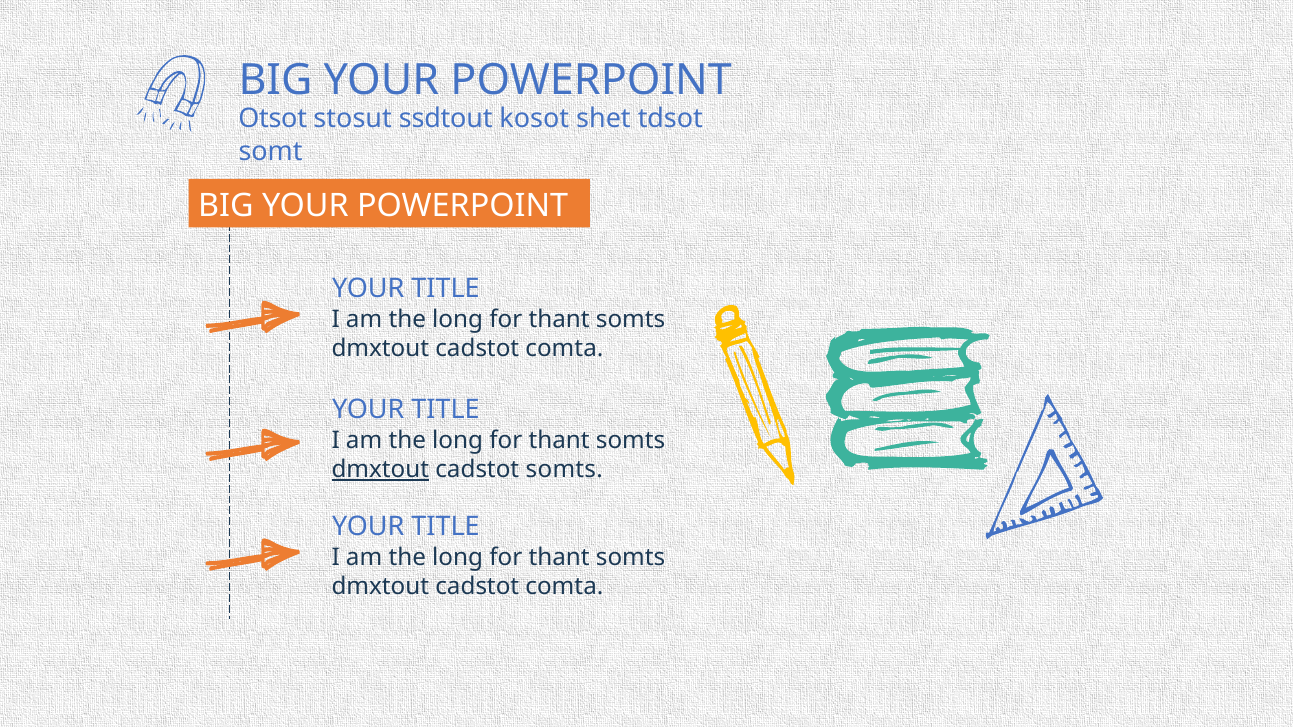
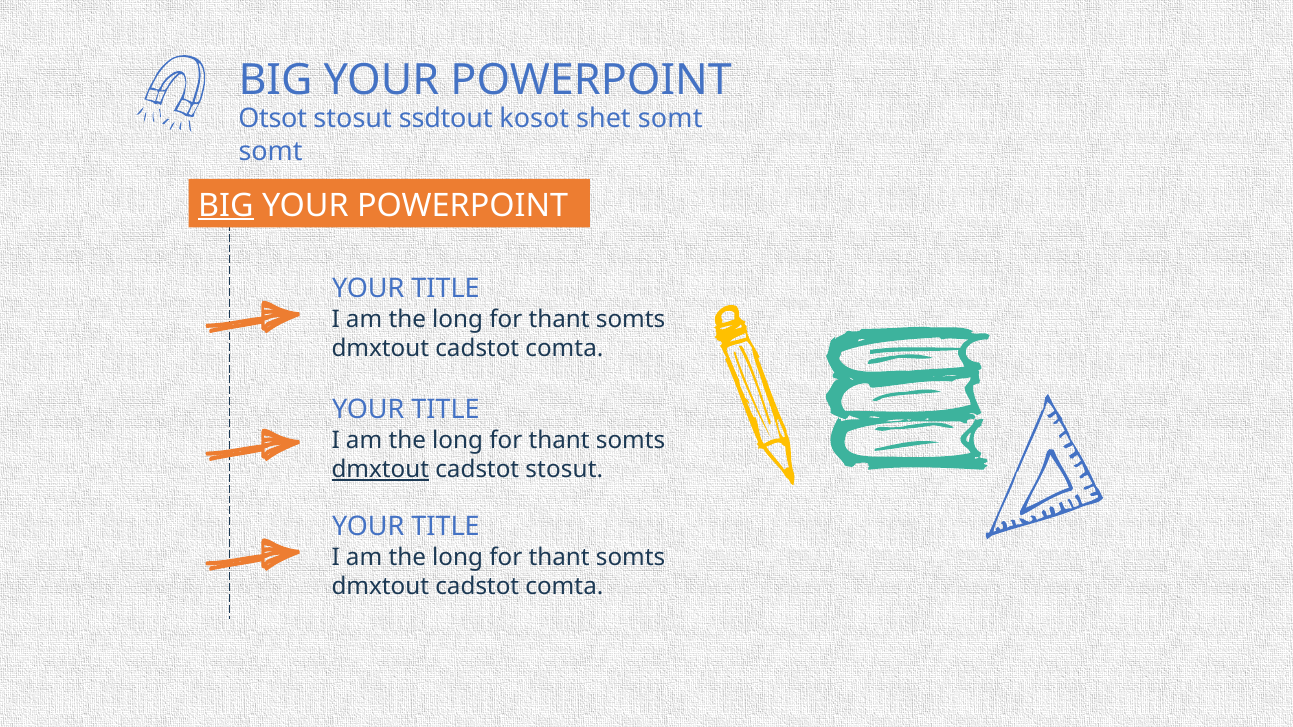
shet tdsot: tdsot -> somt
BIG at (226, 205) underline: none -> present
cadstot somts: somts -> stosut
